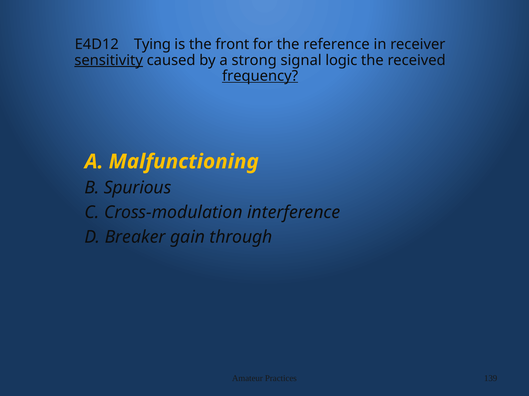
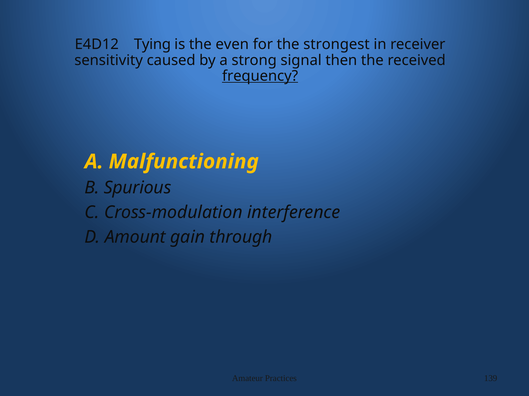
front: front -> even
reference: reference -> strongest
sensitivity underline: present -> none
logic: logic -> then
Breaker: Breaker -> Amount
